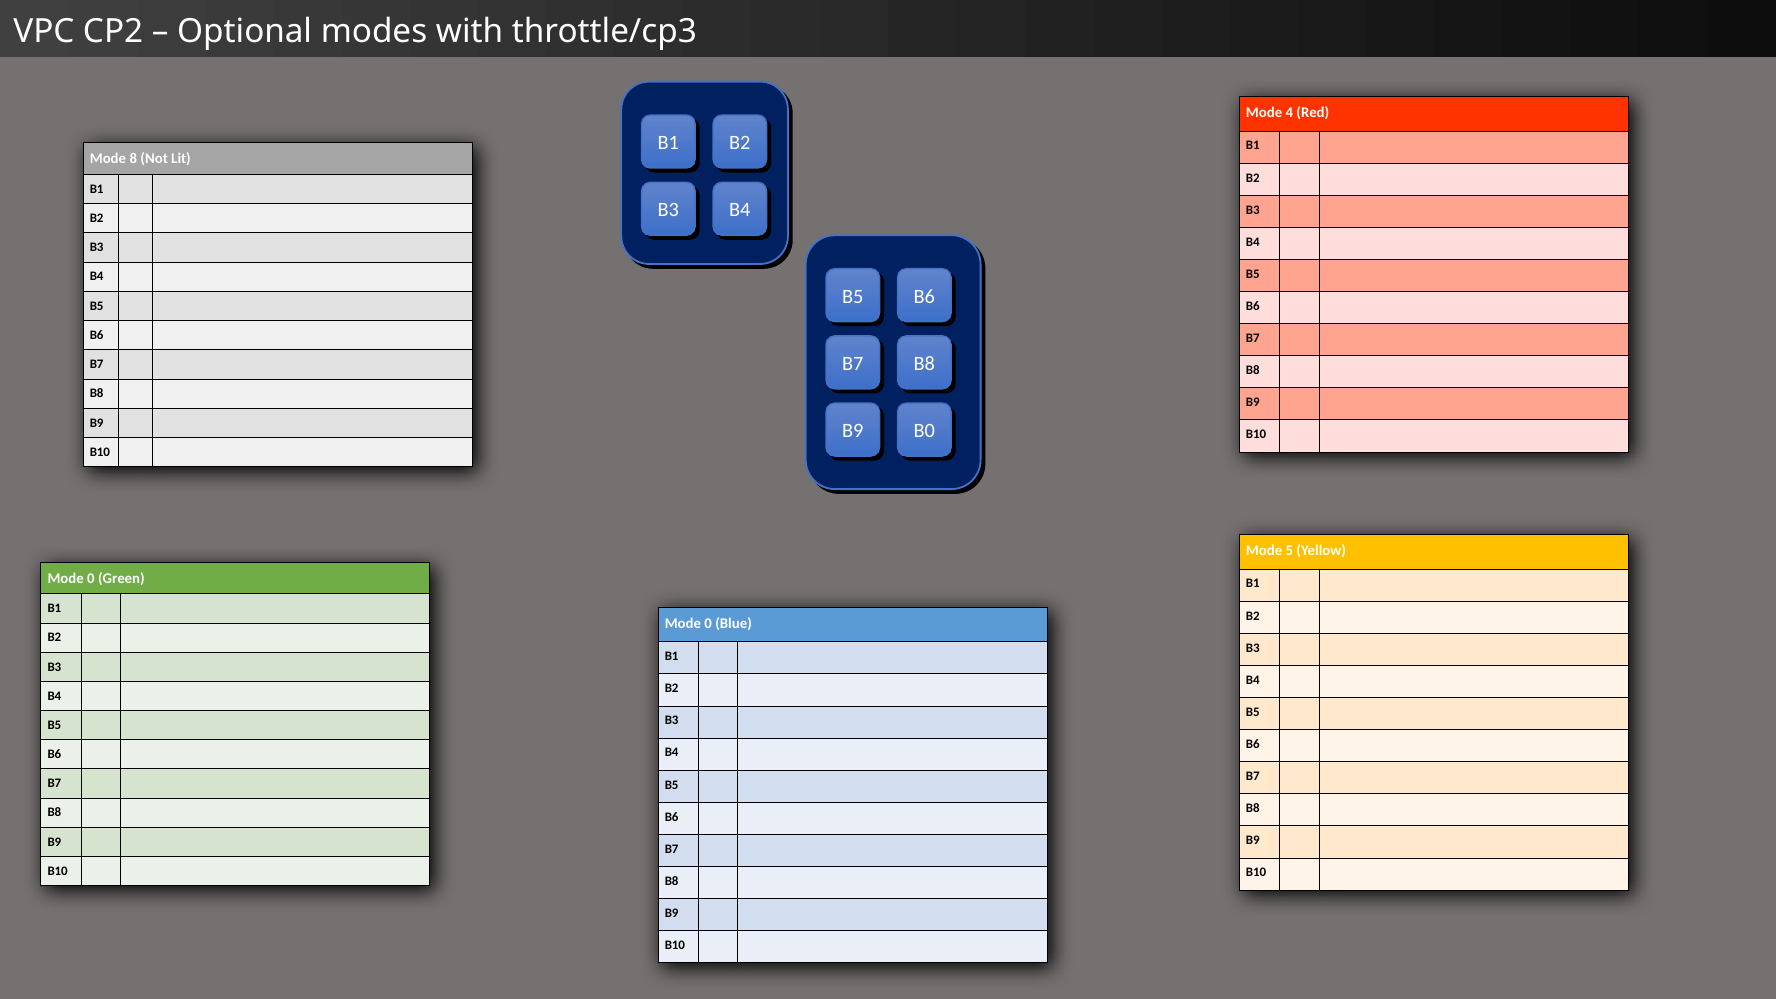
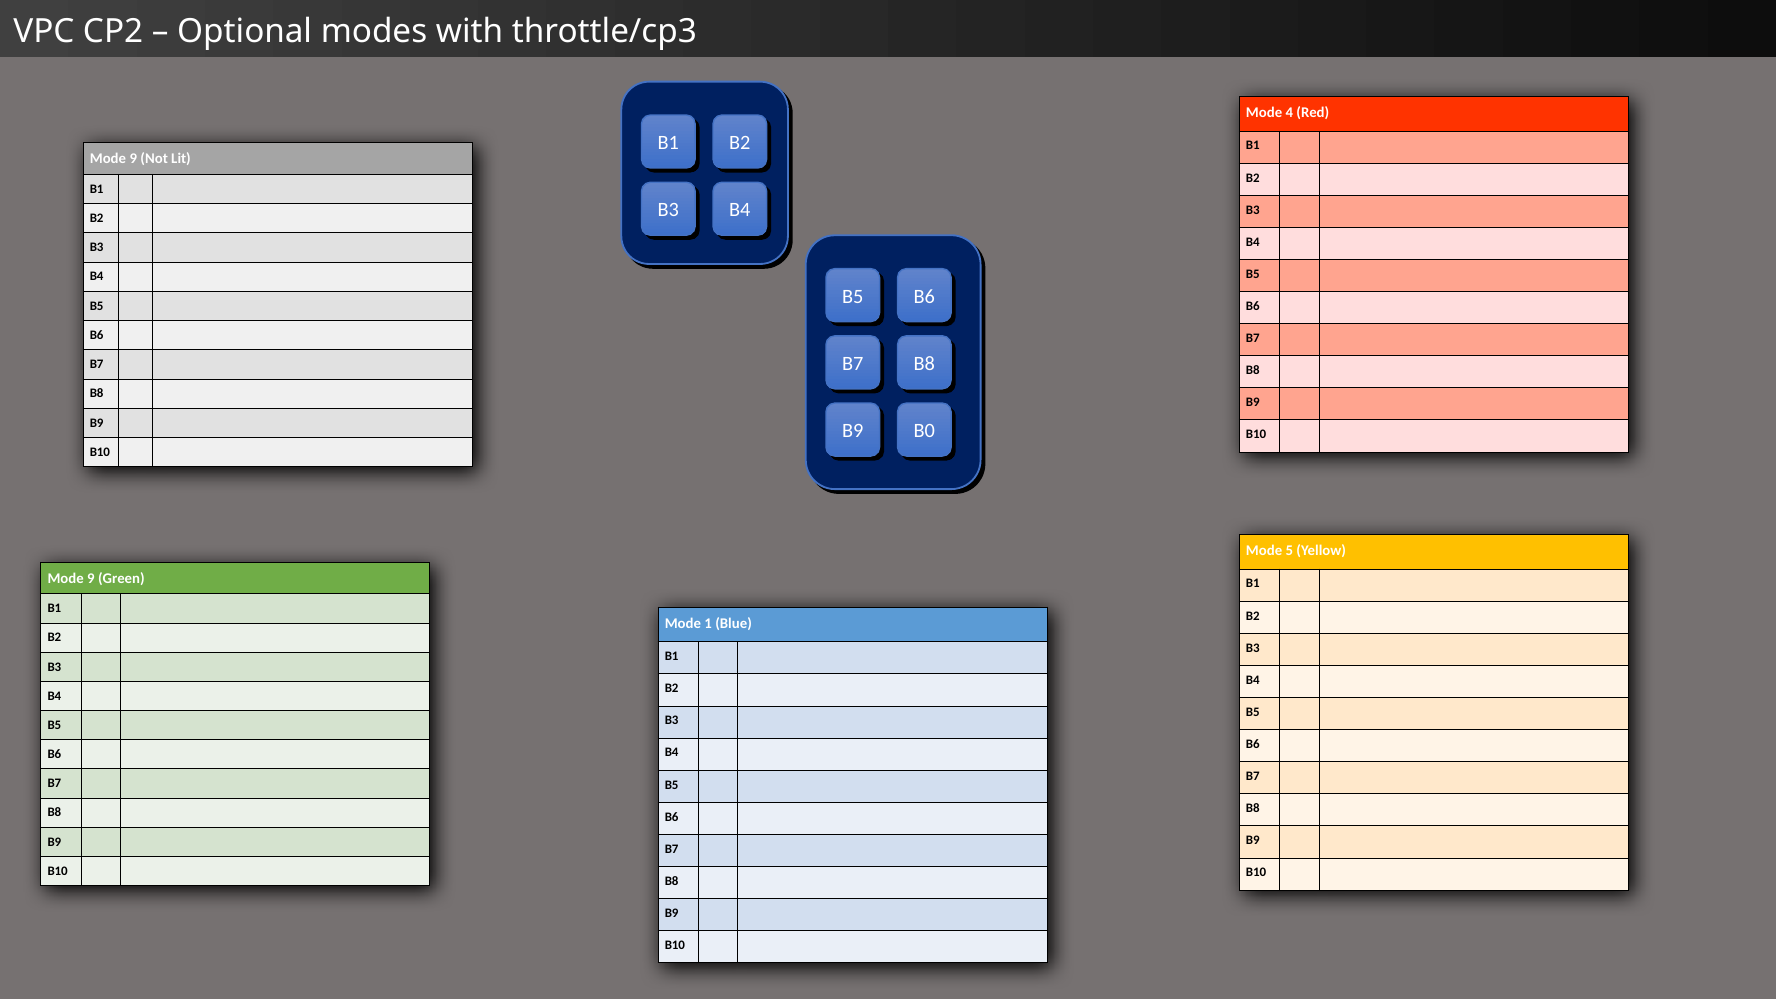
8 at (133, 159): 8 -> 9
0 at (91, 578): 0 -> 9
0 at (708, 623): 0 -> 1
